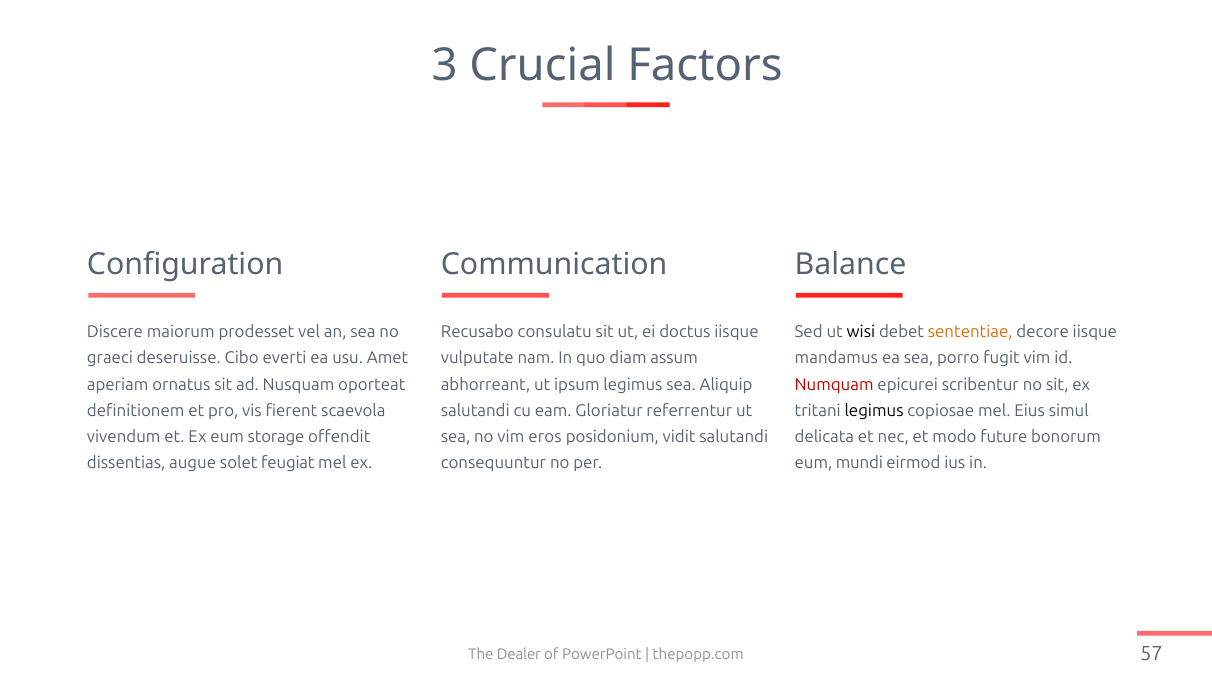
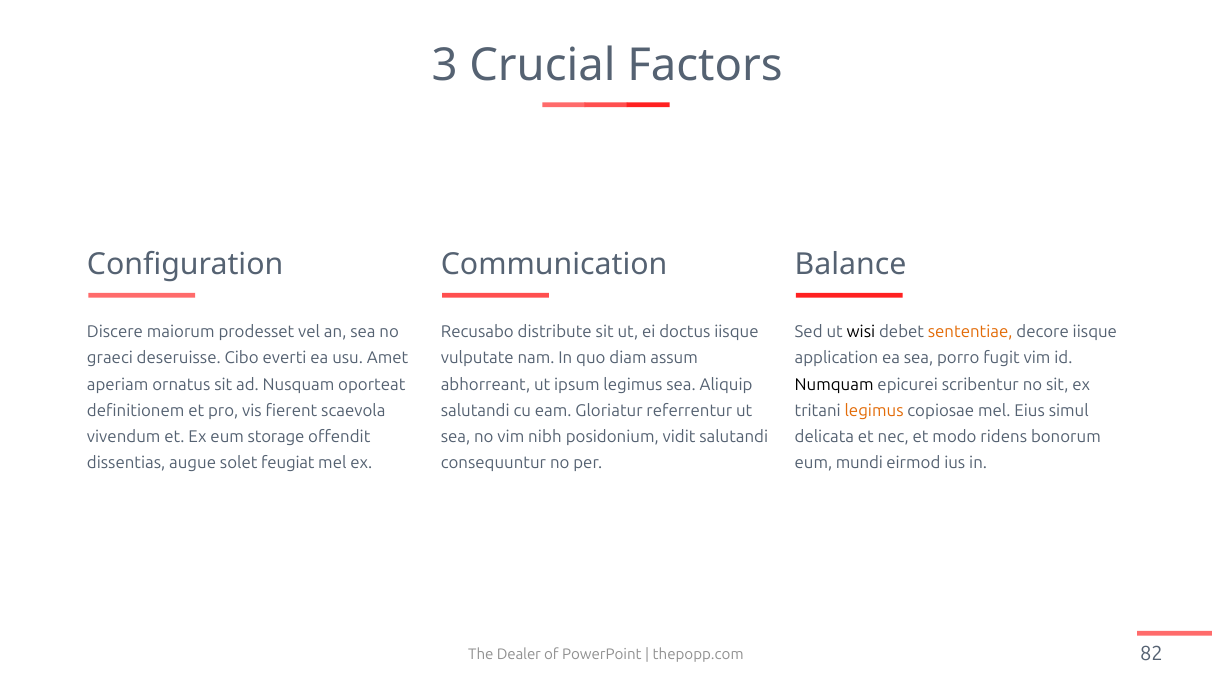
consulatu: consulatu -> distribute
mandamus: mandamus -> application
Numquam colour: red -> black
legimus at (874, 411) colour: black -> orange
eros: eros -> nibh
future: future -> ridens
57: 57 -> 82
